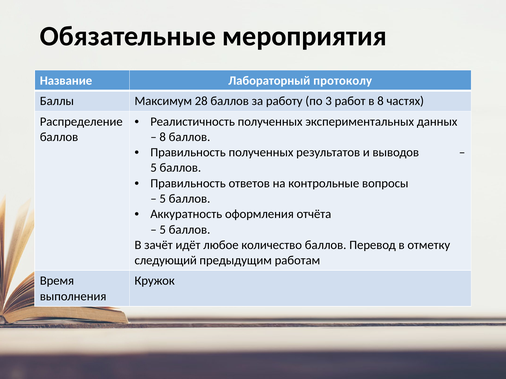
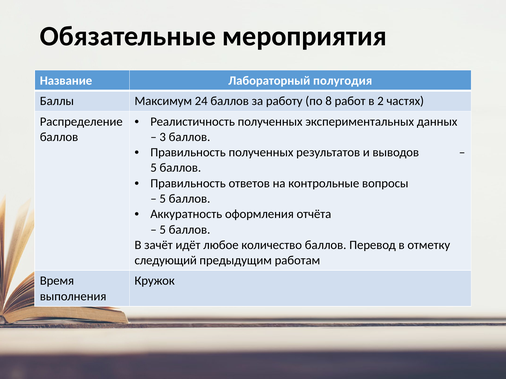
протоколу: протоколу -> полугодия
28: 28 -> 24
3: 3 -> 8
в 8: 8 -> 2
8 at (163, 137): 8 -> 3
